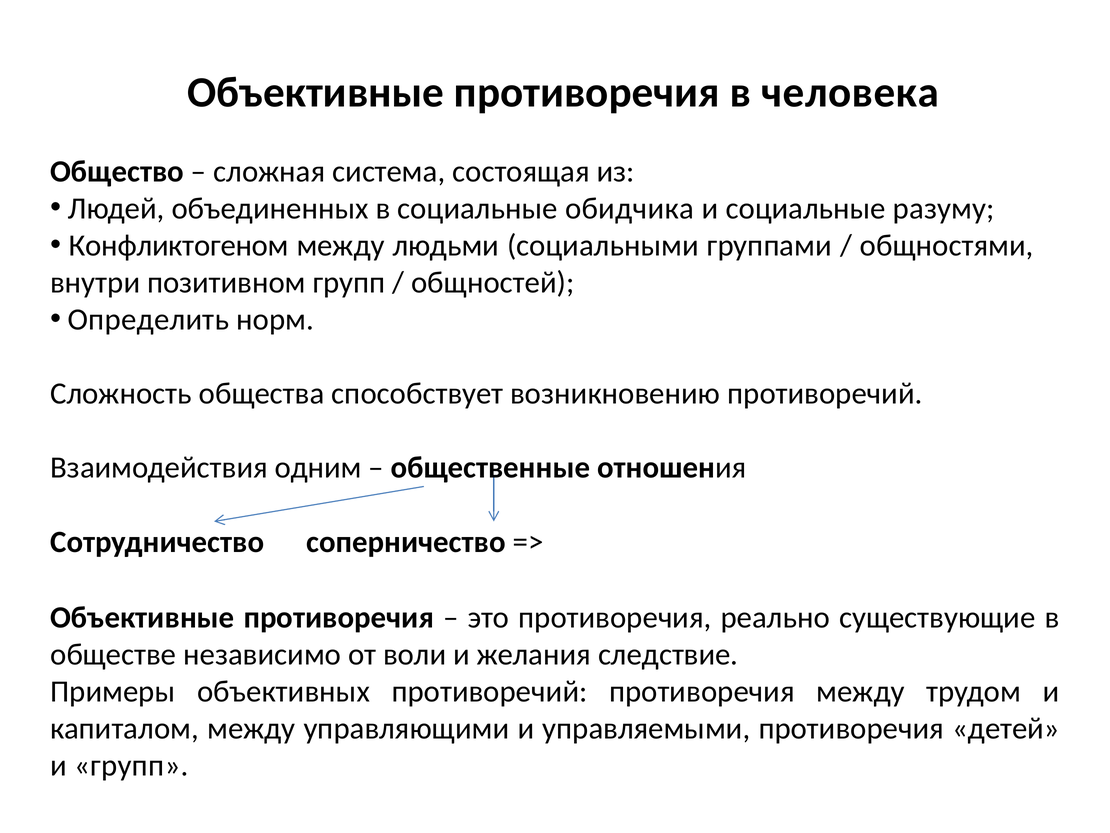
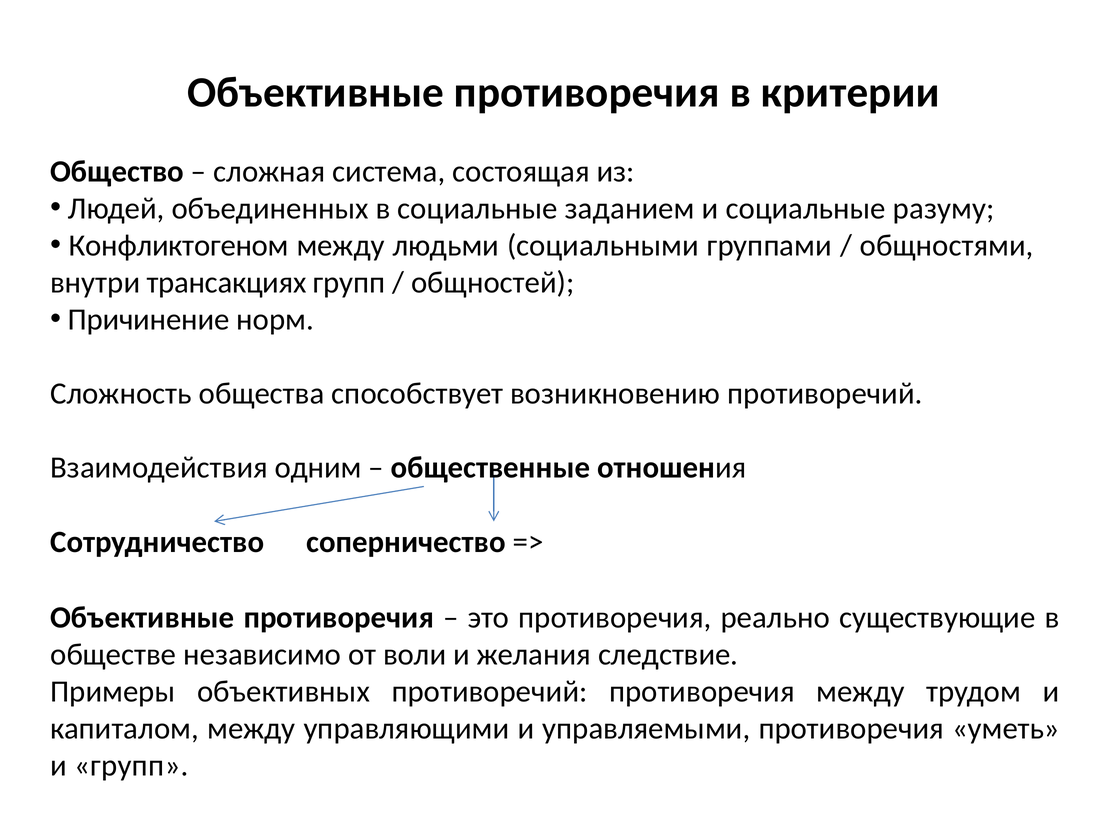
человека: человека -> критерии
обидчика: обидчика -> заданием
позитивном: позитивном -> трансакциях
Определить: Определить -> Причинение
детей: детей -> уметь
